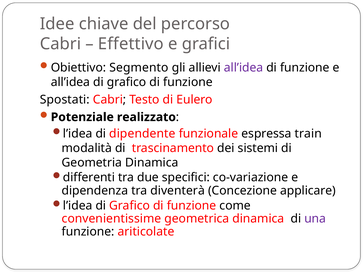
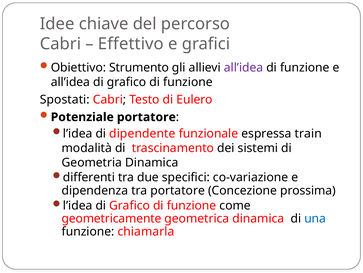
Segmento: Segmento -> Strumento
Potenziale realizzato: realizzato -> portatore
tra diventerà: diventerà -> portatore
applicare: applicare -> prossima
convenientissime: convenientissime -> geometricamente
una colour: purple -> blue
ariticolate: ariticolate -> chiamarla
